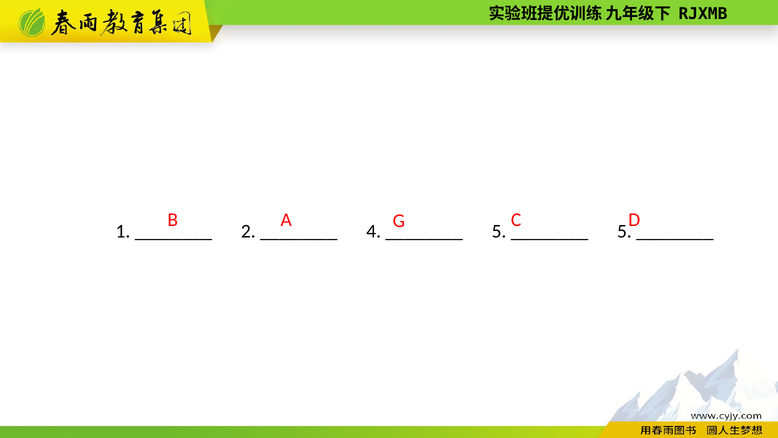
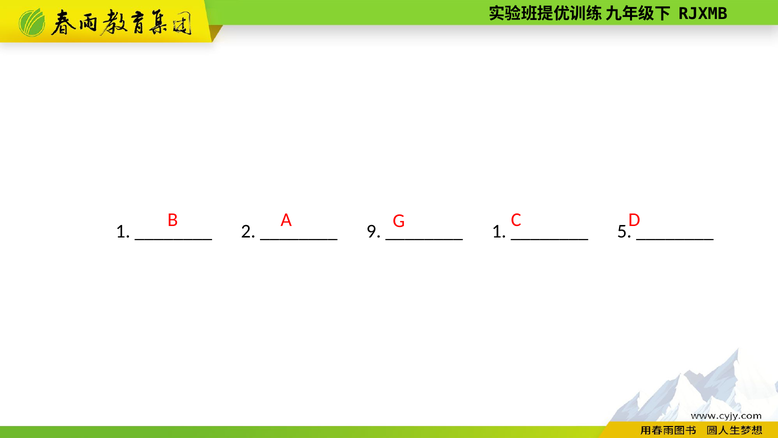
4: 4 -> 9
5 at (499, 231): 5 -> 1
